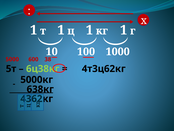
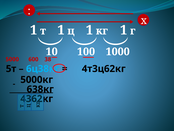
6ц38кг colour: light green -> light blue
